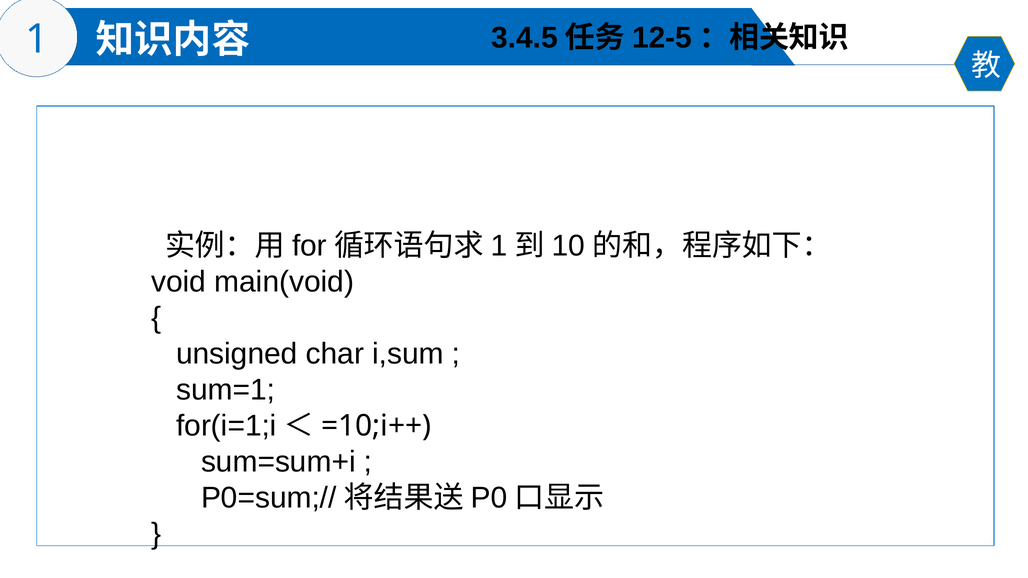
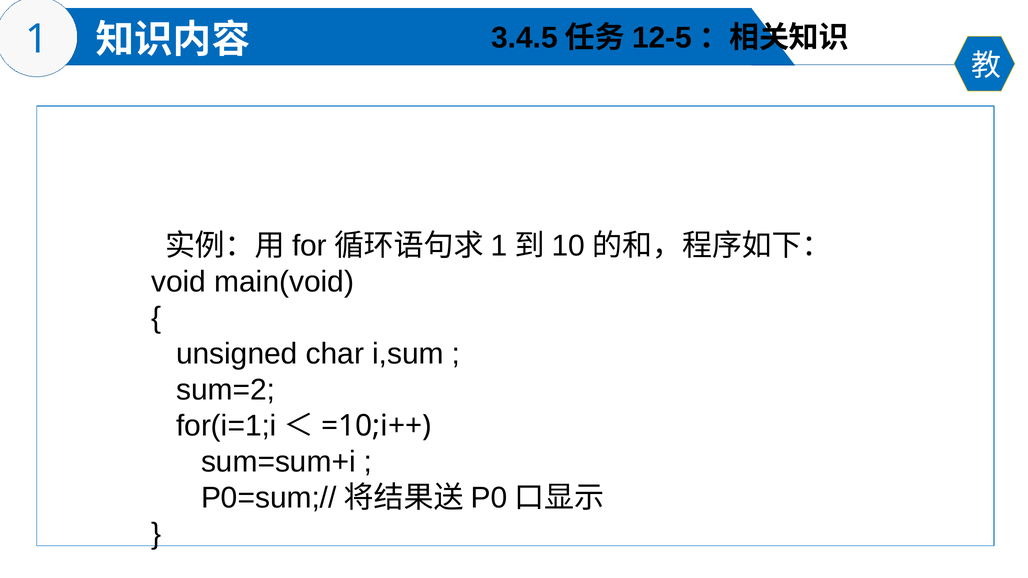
sum=1: sum=1 -> sum=2
